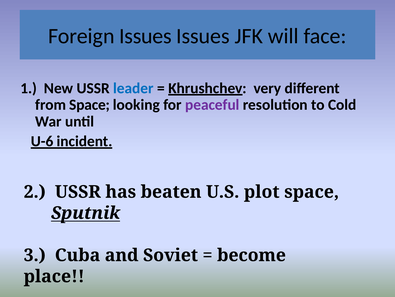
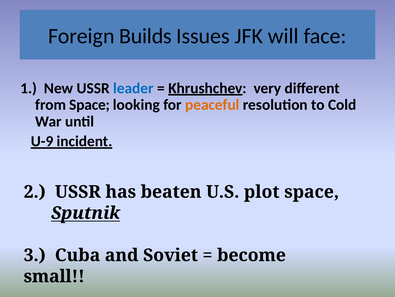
Foreign Issues: Issues -> Builds
peaceful colour: purple -> orange
U-6: U-6 -> U-9
place: place -> small
